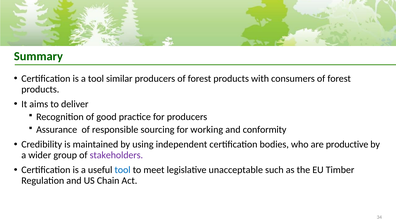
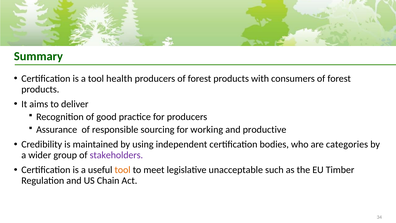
similar: similar -> health
conformity: conformity -> productive
productive: productive -> categories
tool at (123, 170) colour: blue -> orange
